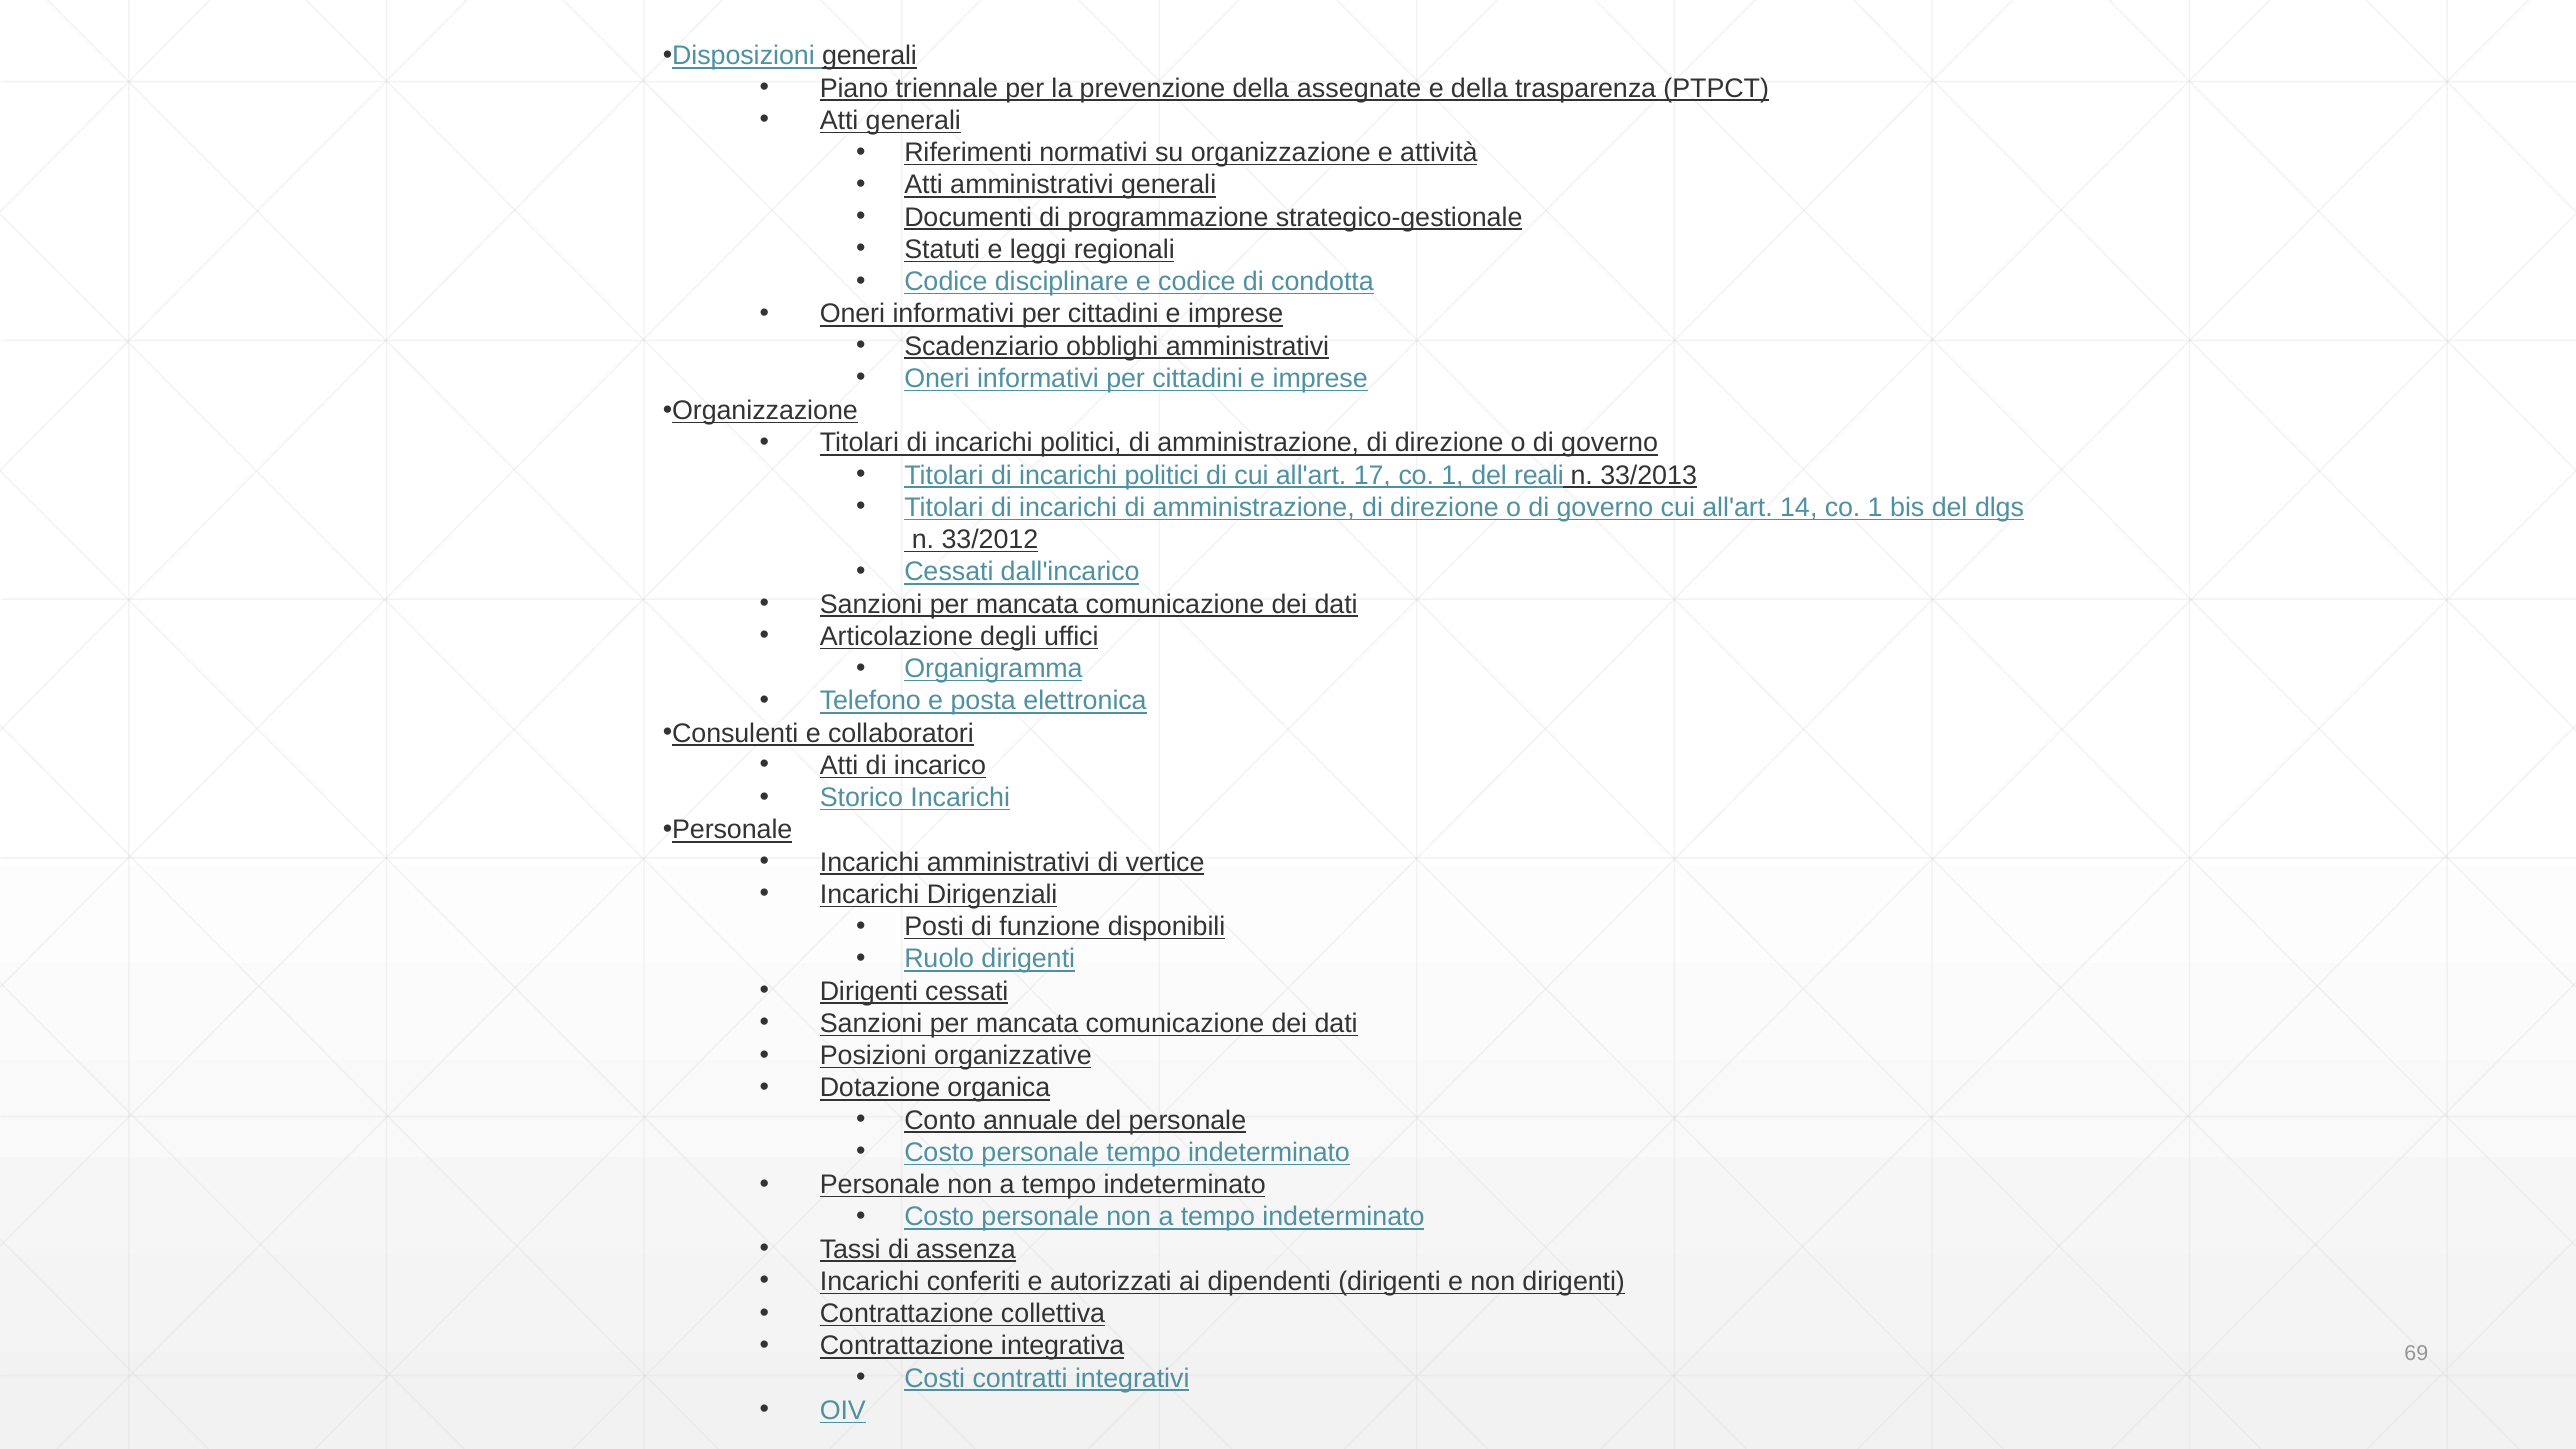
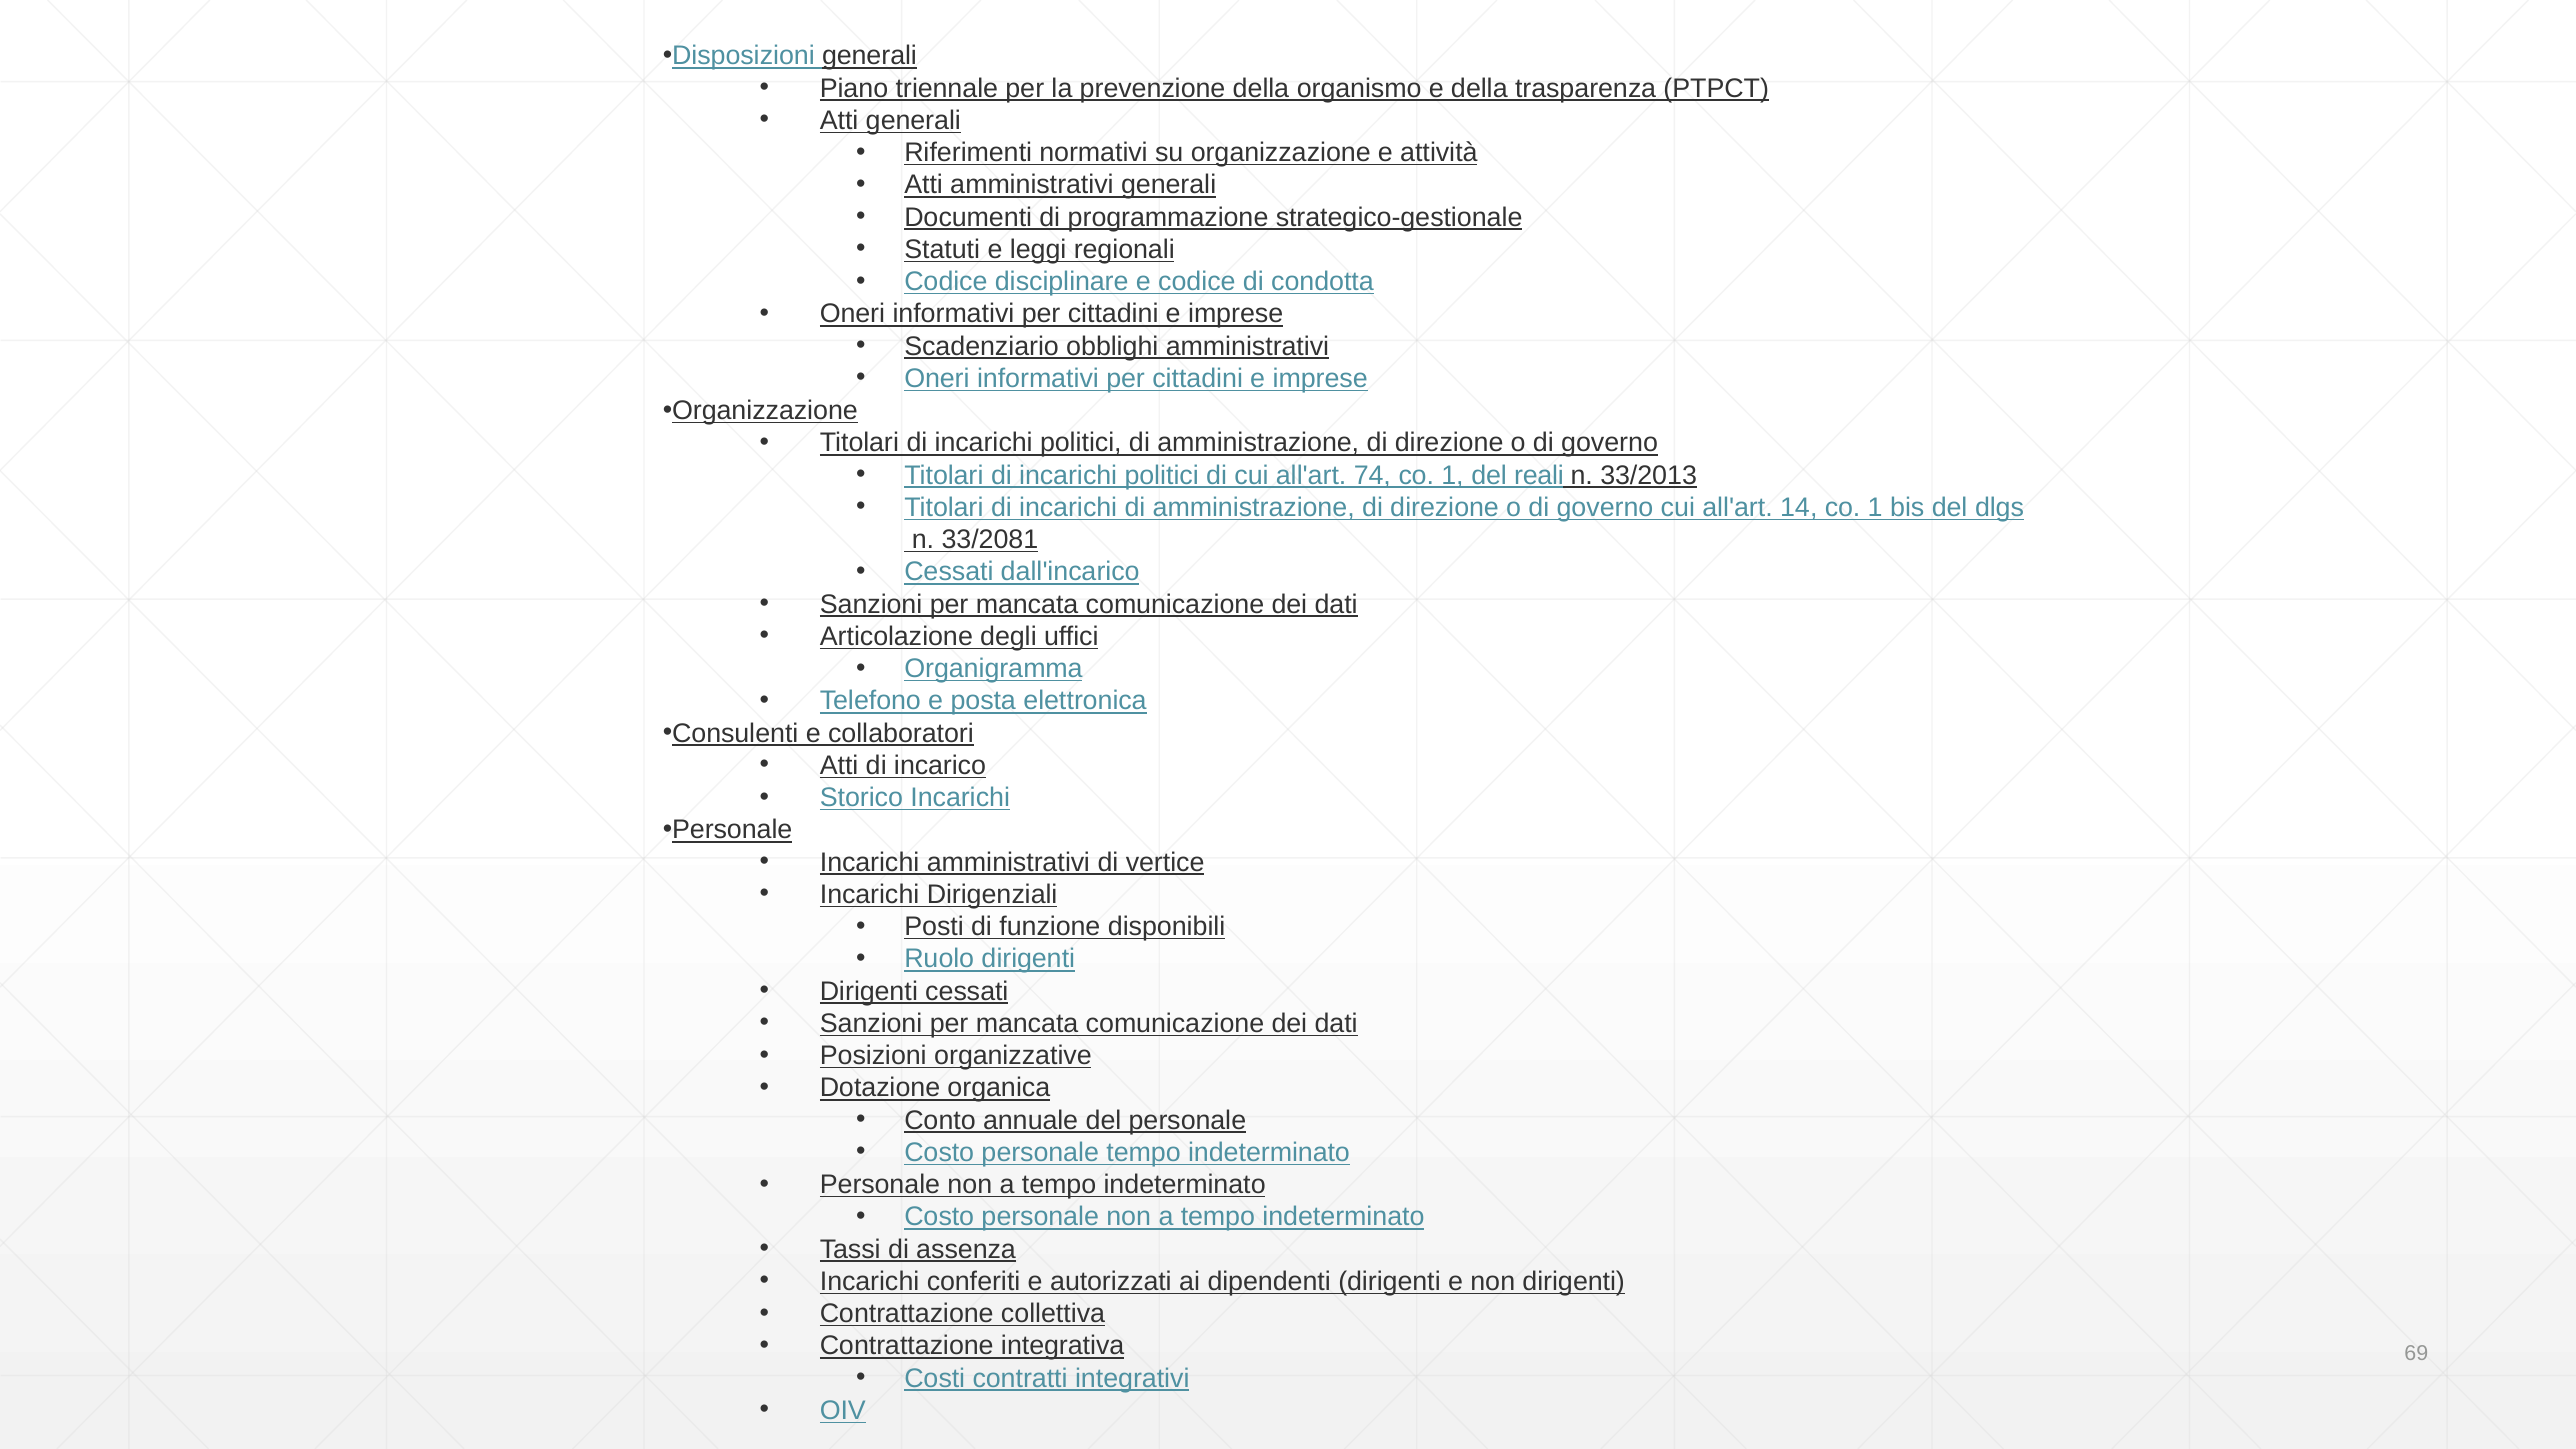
assegnate: assegnate -> organismo
17: 17 -> 74
33/2012: 33/2012 -> 33/2081
